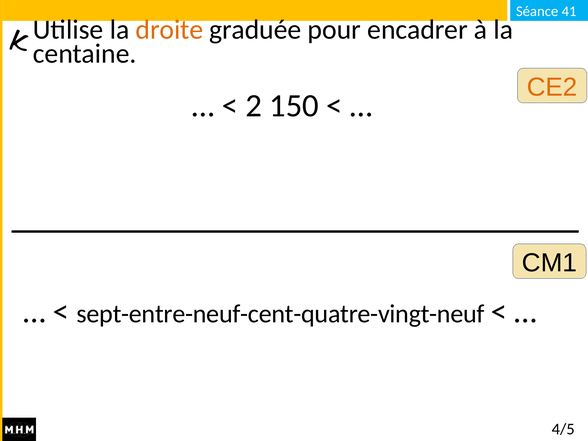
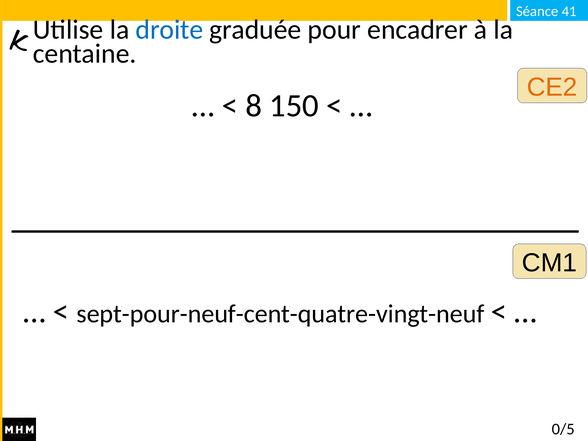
droite colour: orange -> blue
2: 2 -> 8
sept-entre-neuf-cent-quatre-vingt-neuf: sept-entre-neuf-cent-quatre-vingt-neuf -> sept-pour-neuf-cent-quatre-vingt-neuf
4/5: 4/5 -> 0/5
